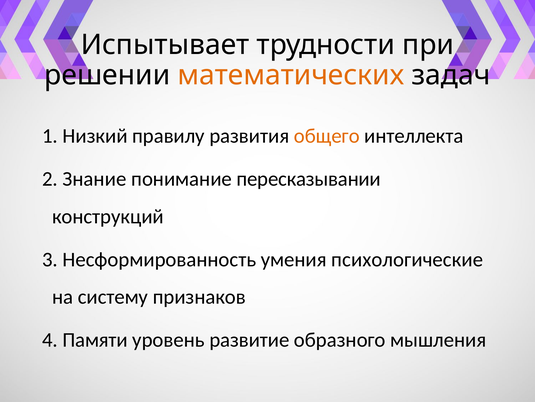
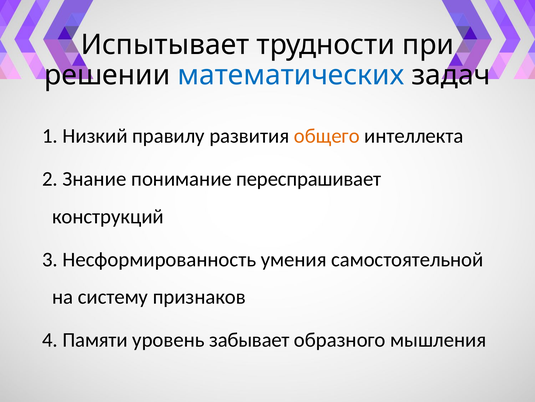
математических colour: orange -> blue
пересказывании: пересказывании -> переспрашивает
психологические: психологические -> самостоятельной
развитие: развитие -> забывает
